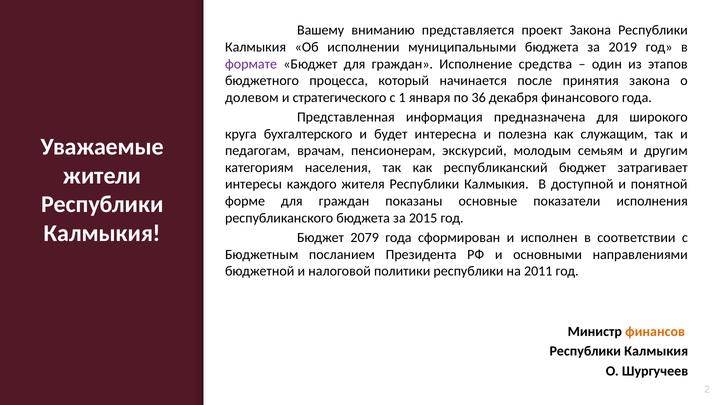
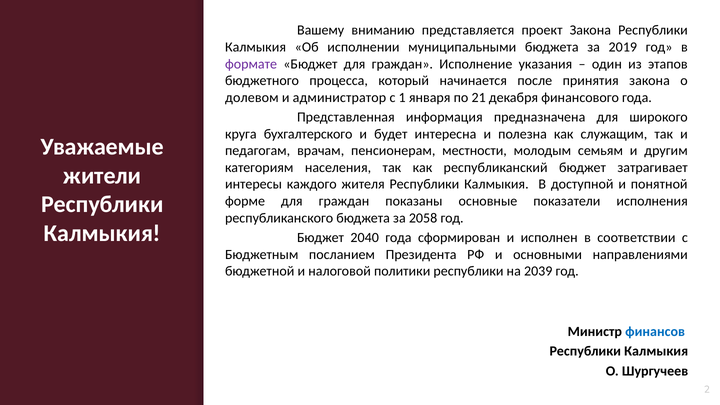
средства: средства -> указания
стратегического: стратегического -> администратор
36: 36 -> 21
экскурсий: экскурсий -> местности
2015: 2015 -> 2058
2079: 2079 -> 2040
2011: 2011 -> 2039
финансов colour: orange -> blue
